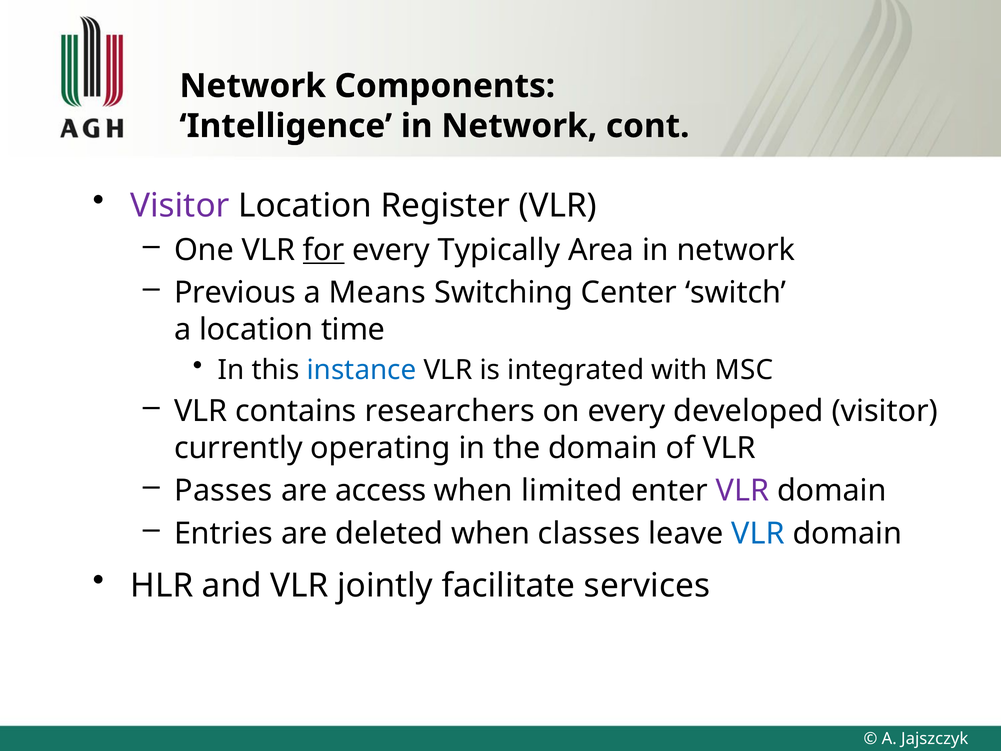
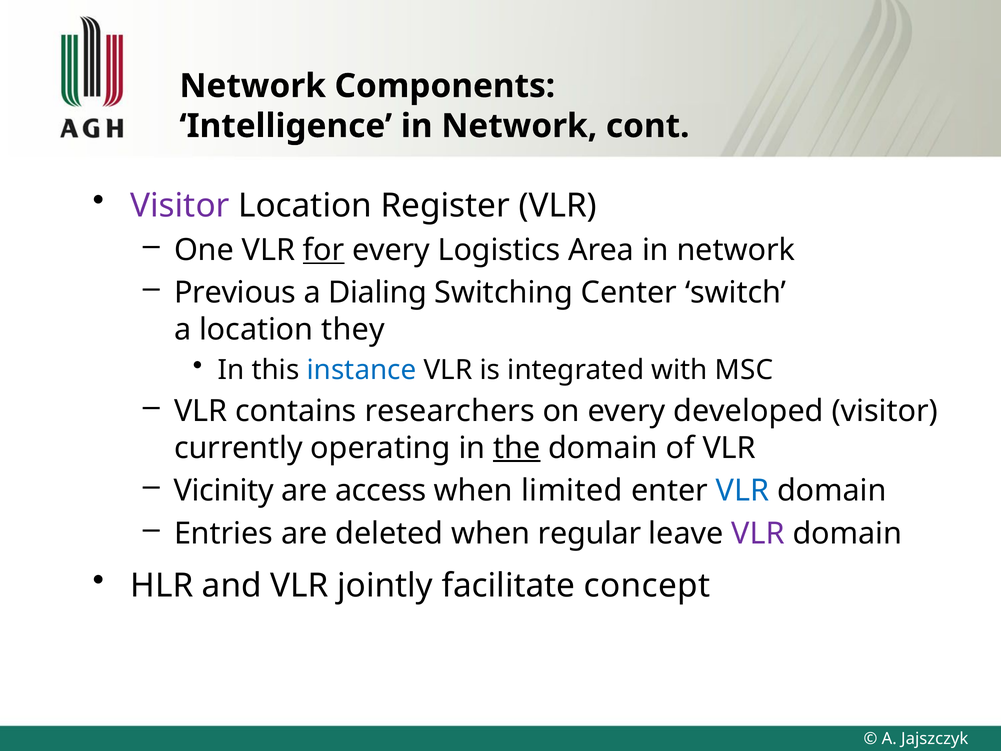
Typically: Typically -> Logistics
Means: Means -> Dialing
time: time -> they
the underline: none -> present
Passes: Passes -> Vicinity
VLR at (743, 491) colour: purple -> blue
classes: classes -> regular
VLR at (758, 533) colour: blue -> purple
services: services -> concept
